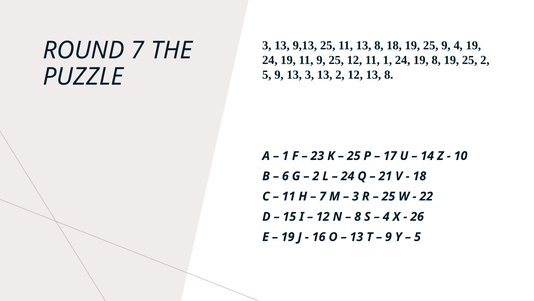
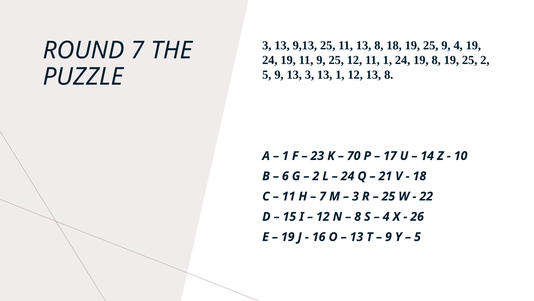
13 2: 2 -> 1
25 at (354, 156): 25 -> 70
